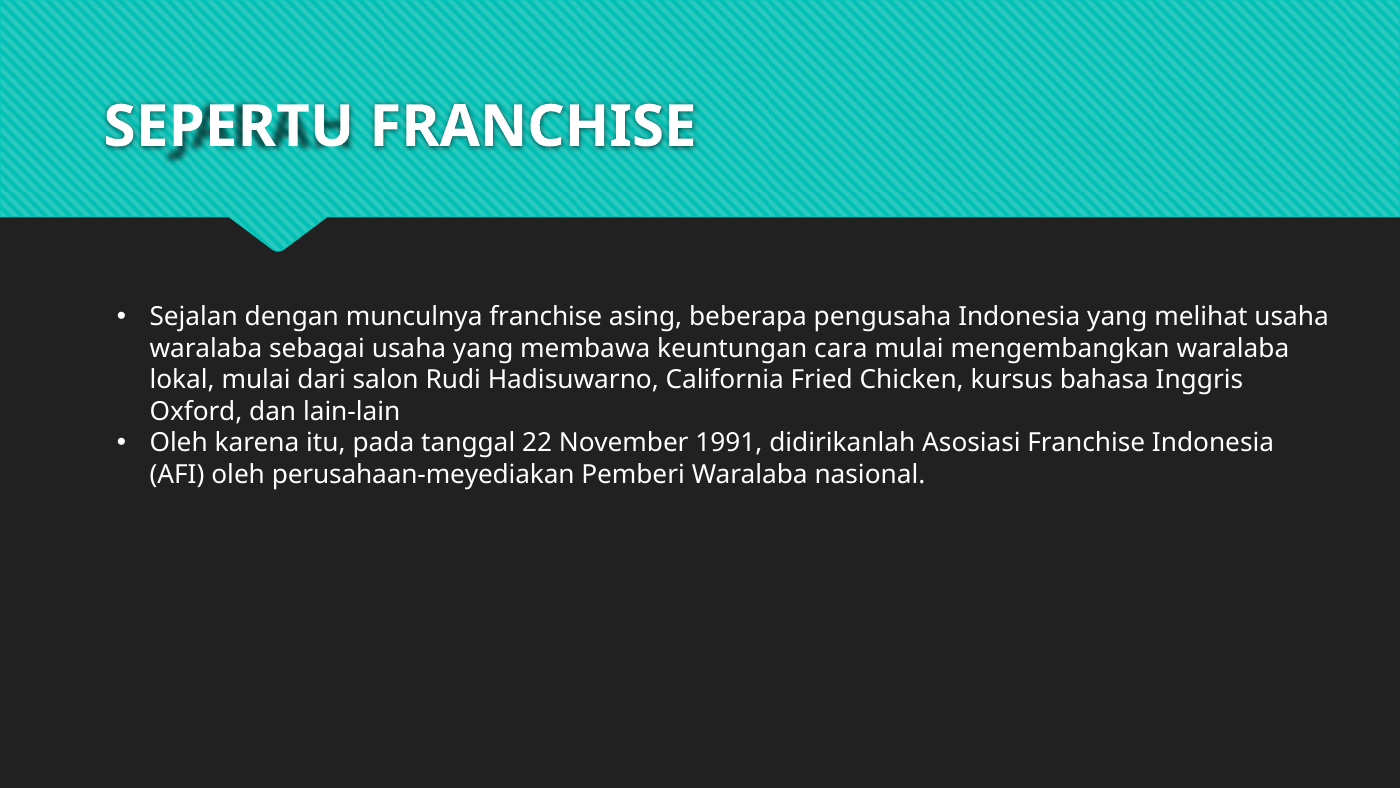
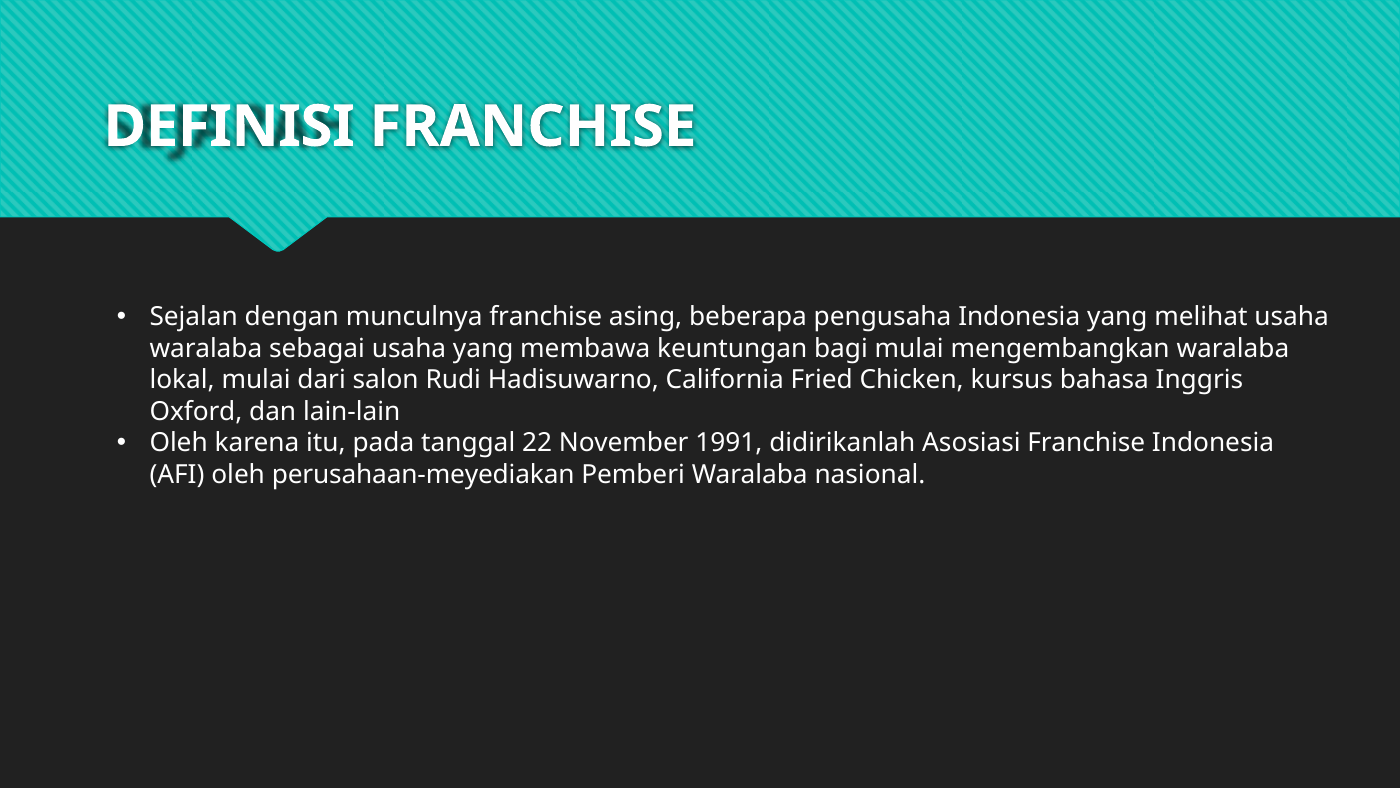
SEPERTU: SEPERTU -> DEFINISI
cara: cara -> bagi
